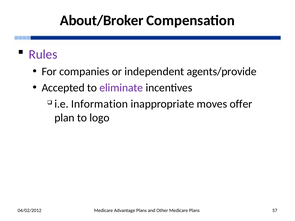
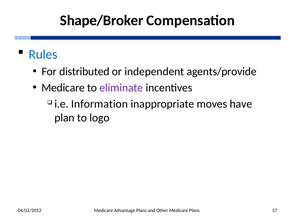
About/Broker: About/Broker -> Shape/Broker
Rules colour: purple -> blue
companies: companies -> distributed
Accepted at (63, 88): Accepted -> Medicare
offer: offer -> have
